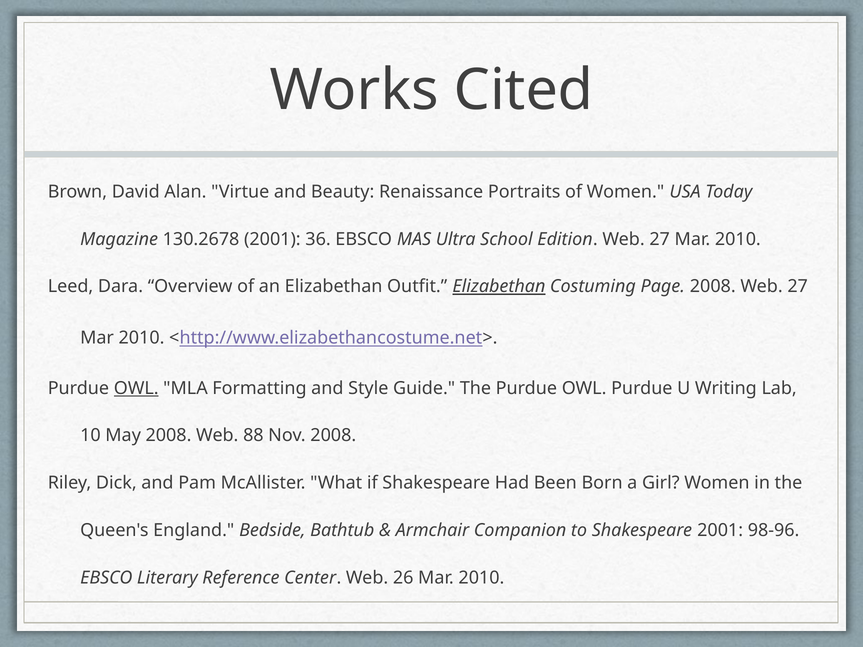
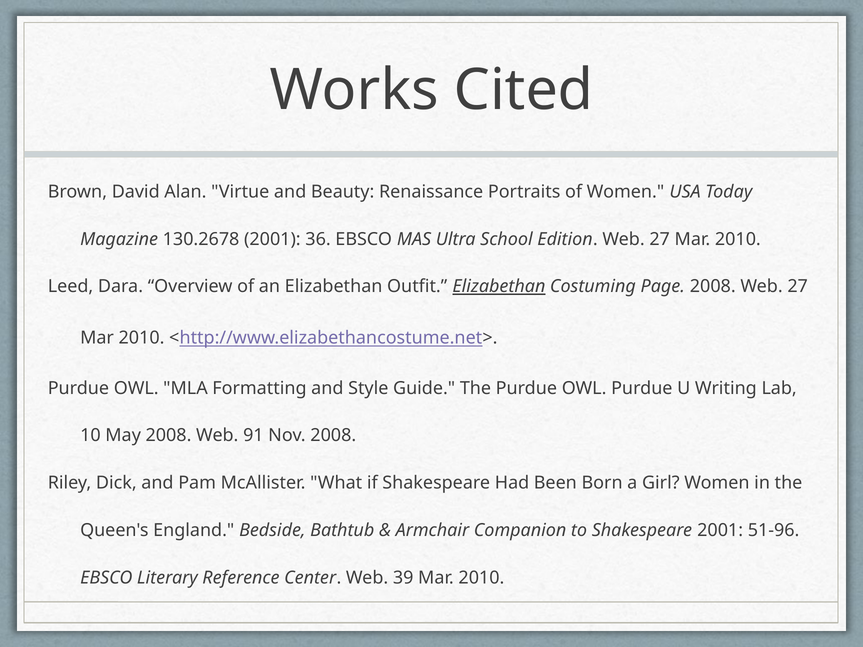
OWL at (136, 388) underline: present -> none
88: 88 -> 91
98-96: 98-96 -> 51-96
26: 26 -> 39
